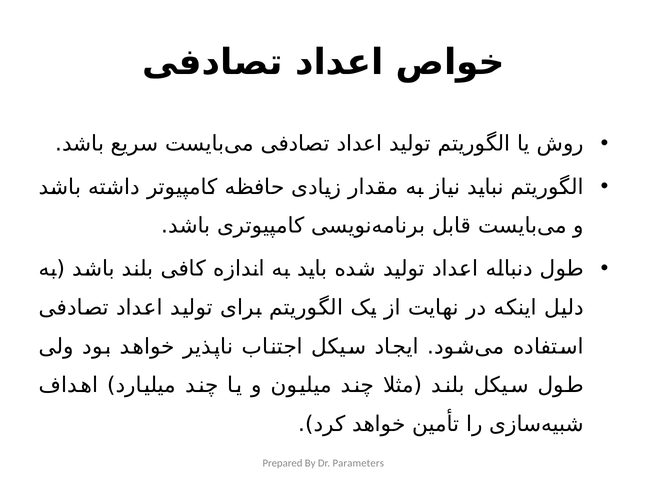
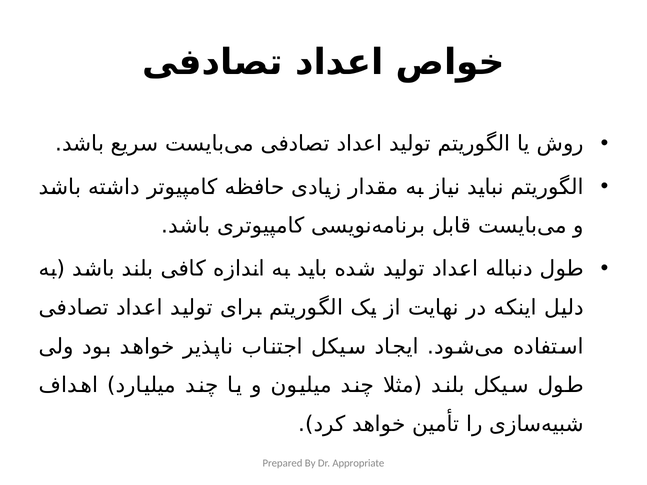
Parameters: Parameters -> Appropriate
